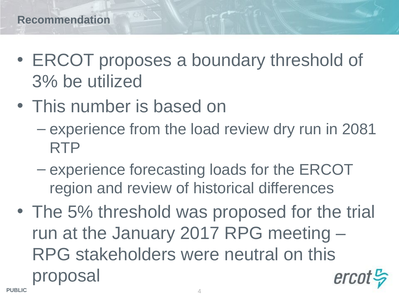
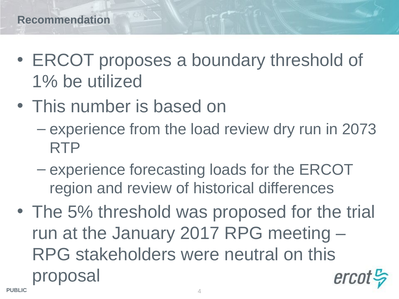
3%: 3% -> 1%
2081: 2081 -> 2073
